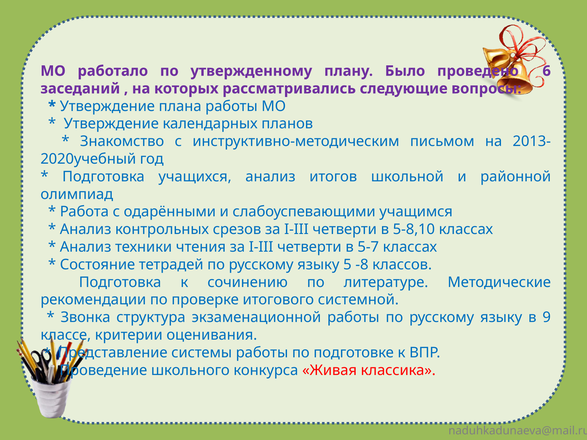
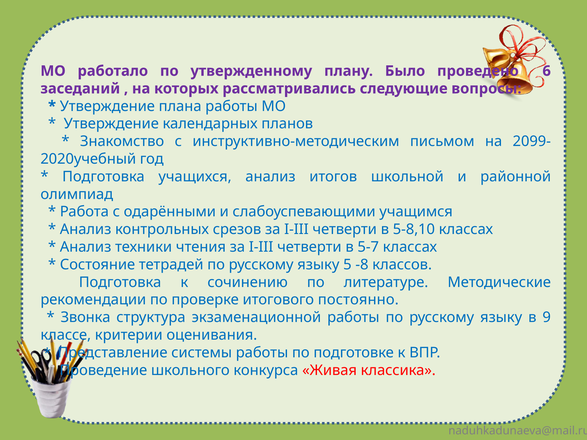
2013-: 2013- -> 2099-
системной: системной -> постоянно
